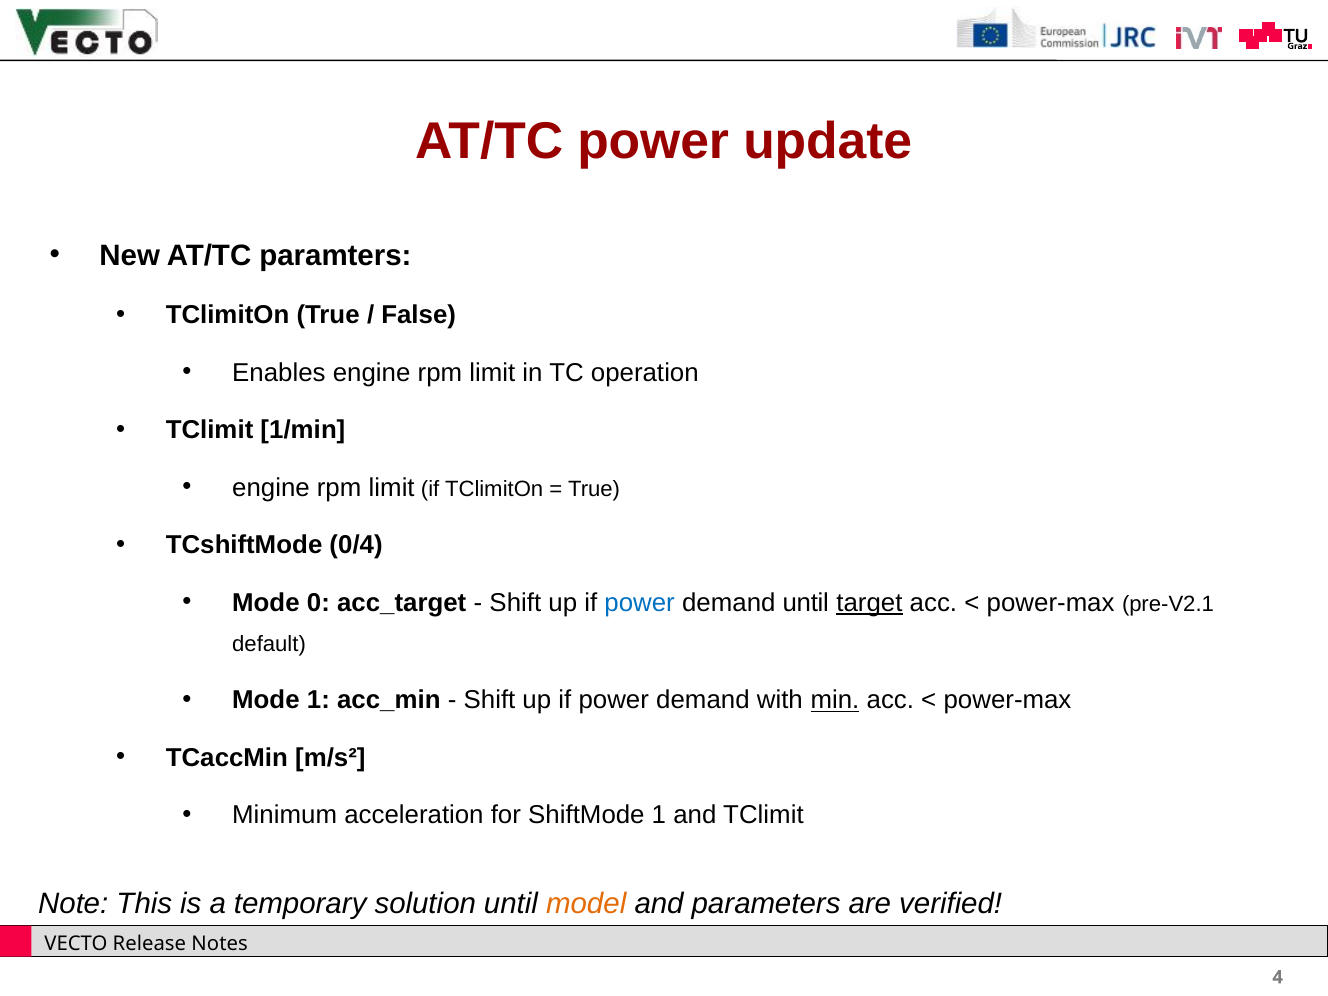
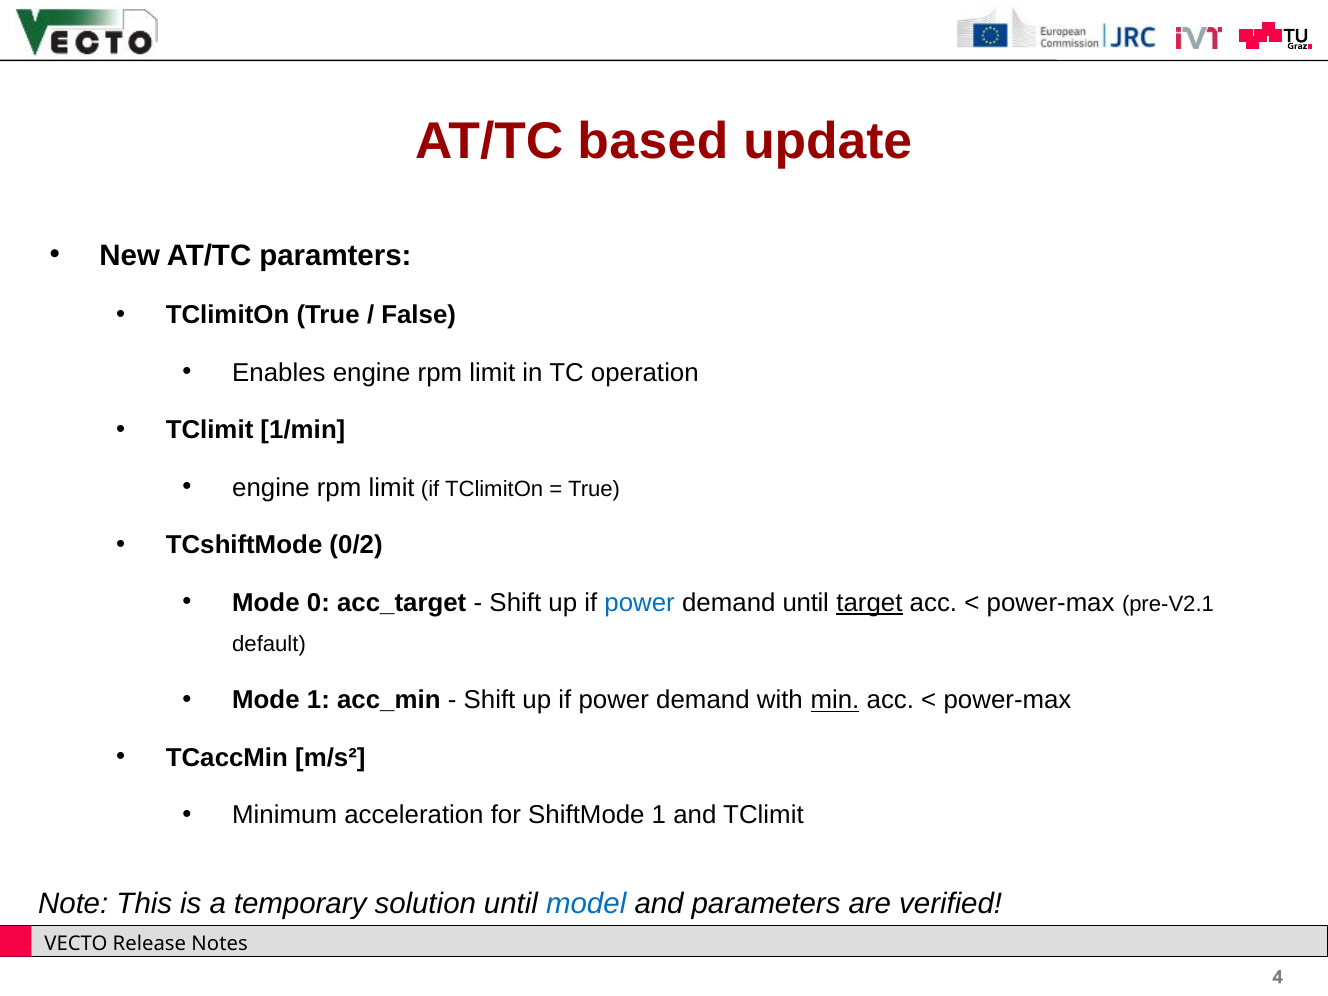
AT/TC power: power -> based
0/4: 0/4 -> 0/2
model colour: orange -> blue
